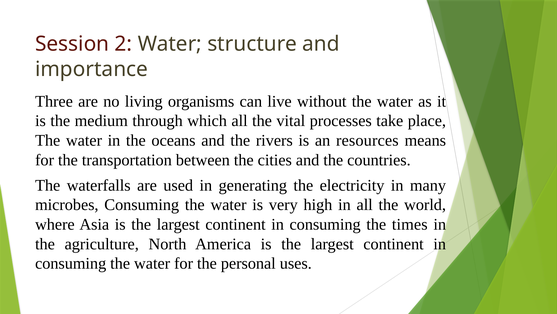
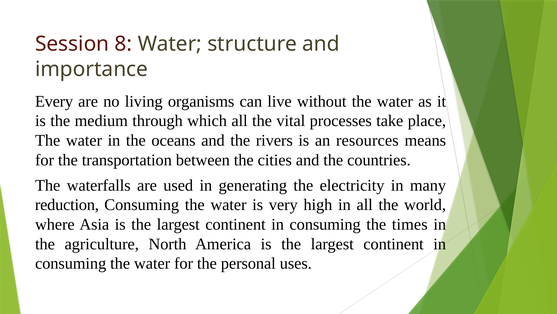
2: 2 -> 8
Three: Three -> Every
microbes: microbes -> reduction
